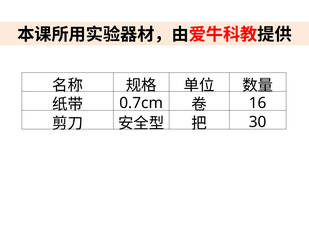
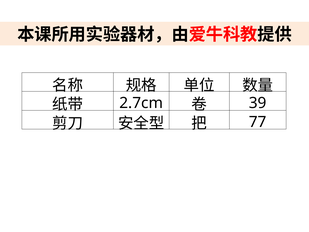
0.7cm: 0.7cm -> 2.7cm
16: 16 -> 39
30: 30 -> 77
